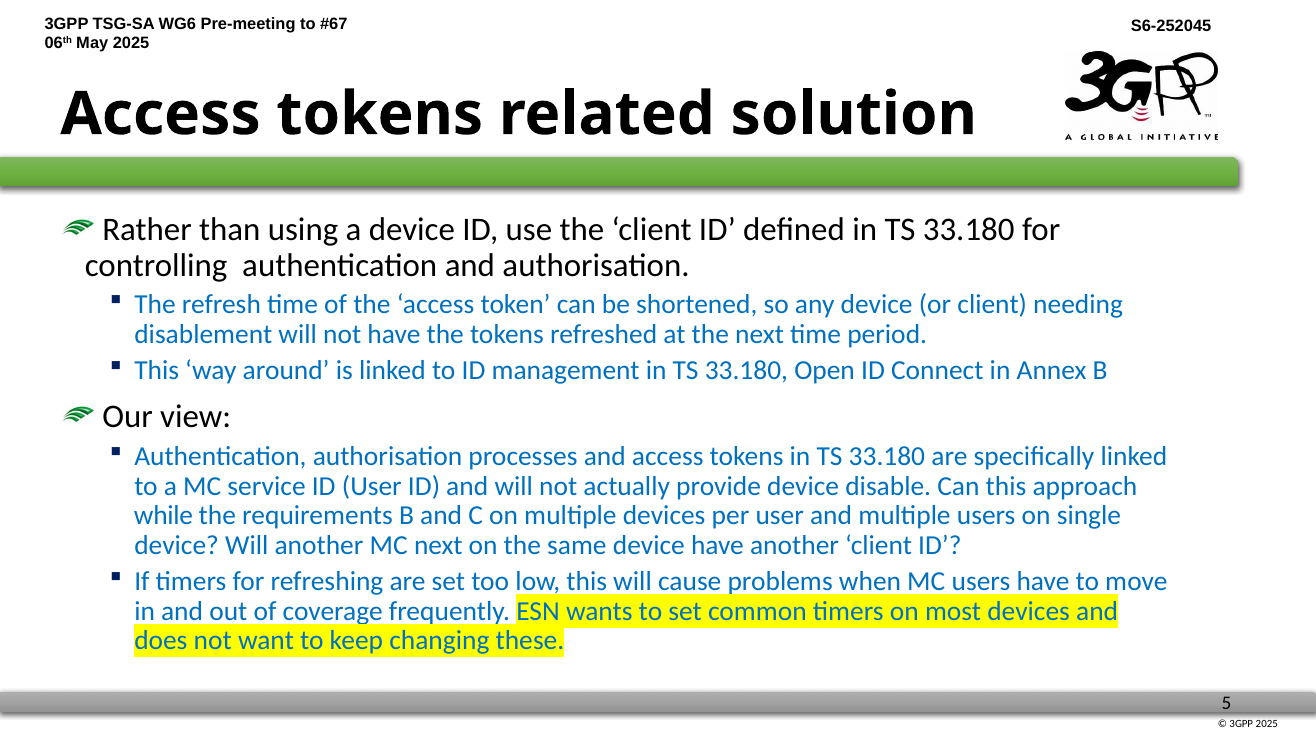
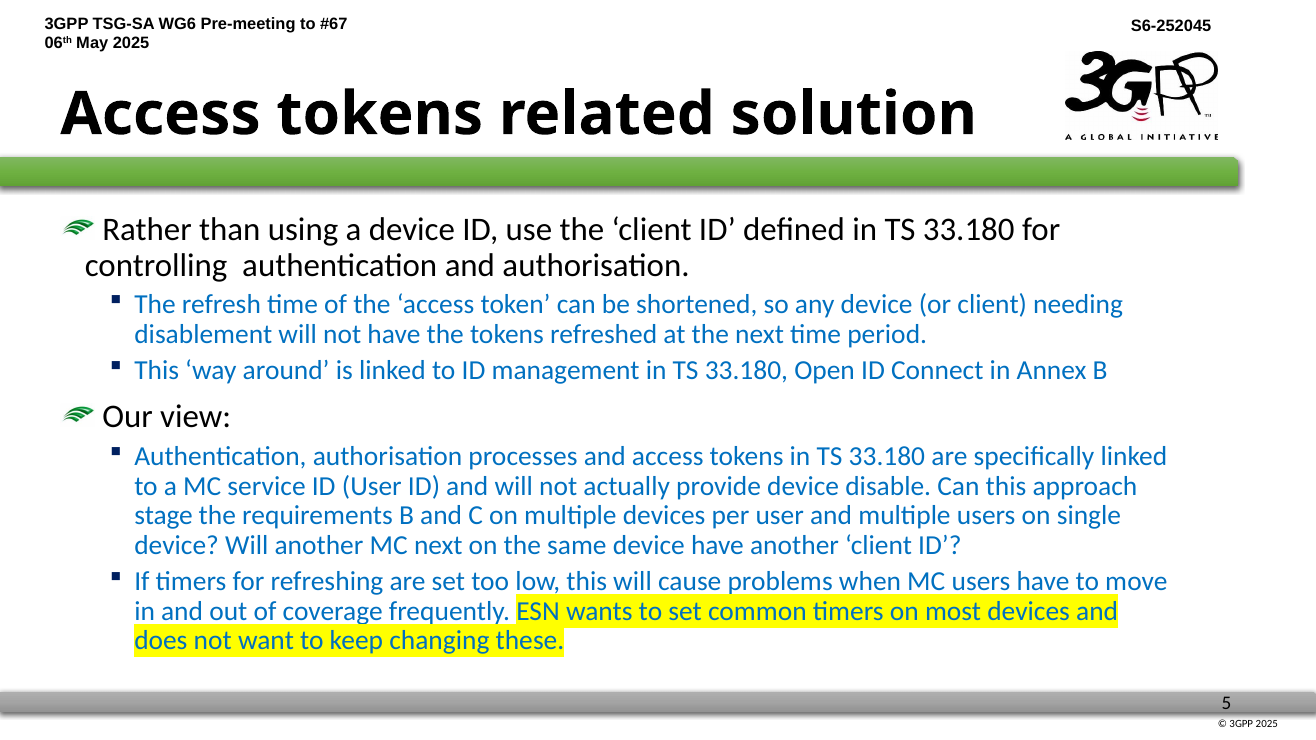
while: while -> stage
